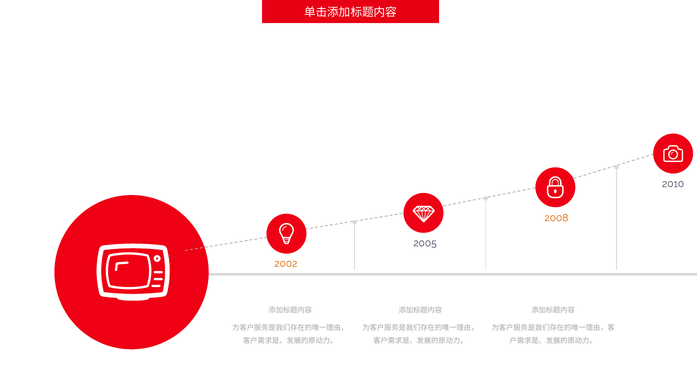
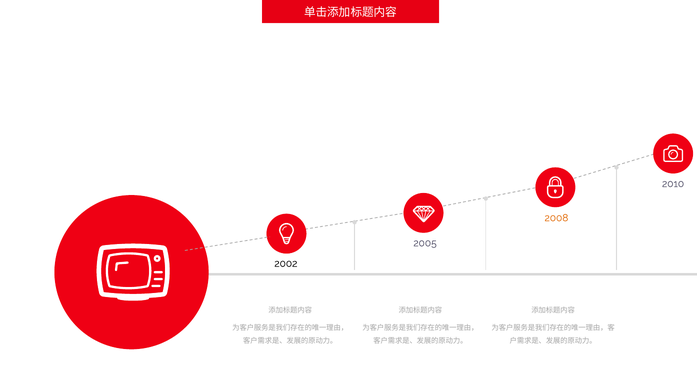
2002 colour: orange -> black
